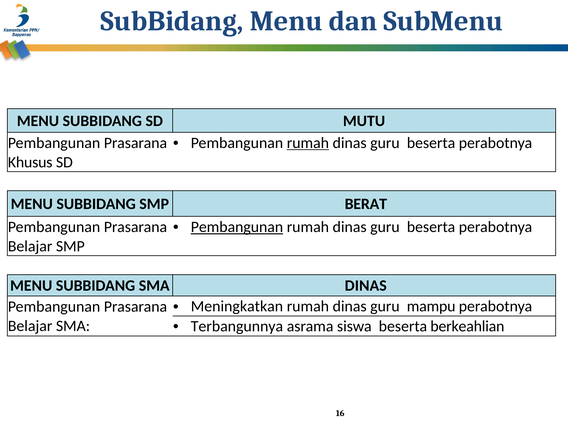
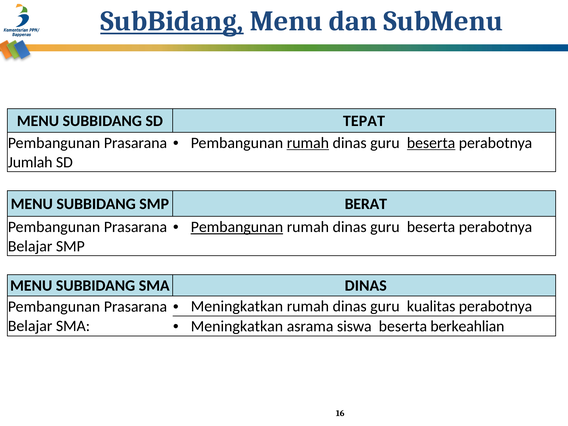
SubBidang at (172, 21) underline: none -> present
MUTU: MUTU -> TEPAT
beserta at (431, 143) underline: none -> present
Khusus: Khusus -> Jumlah
mampu: mampu -> kualitas
Terbangunnya at (237, 326): Terbangunnya -> Meningkatkan
